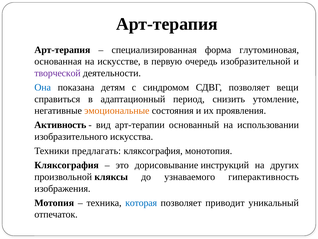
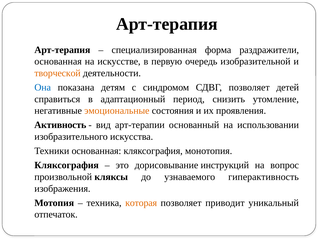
глутоминовая: глутоминовая -> раздражители
творческой colour: purple -> orange
вещи: вещи -> детей
Техники предлагать: предлагать -> основанная
других: других -> вопрос
которая colour: blue -> orange
